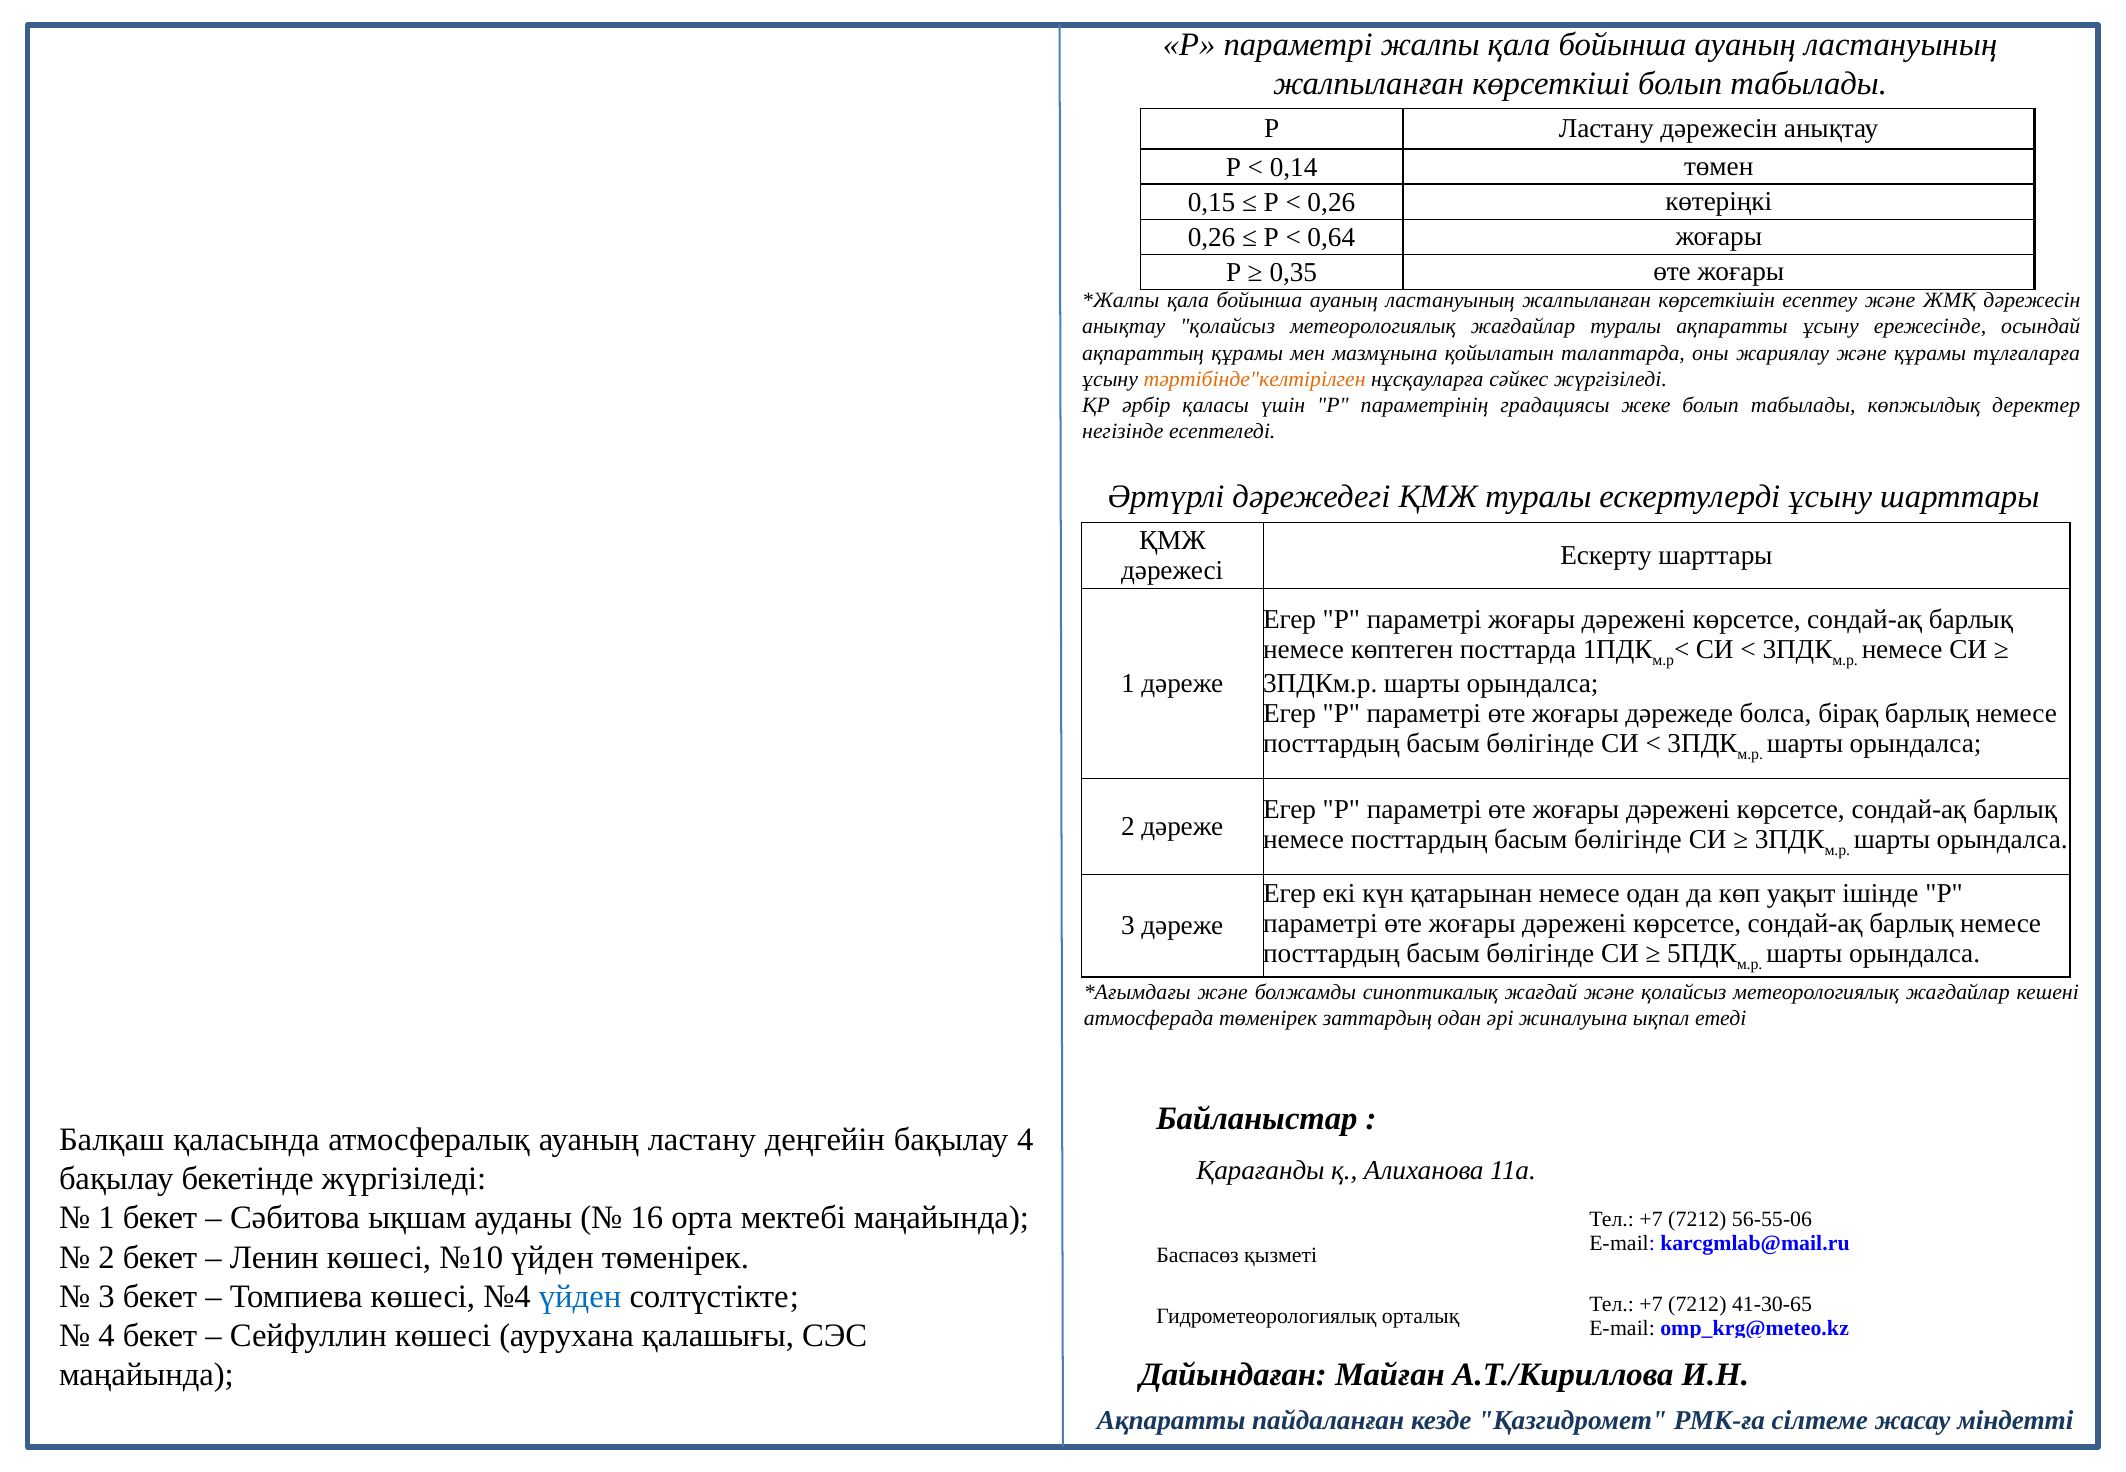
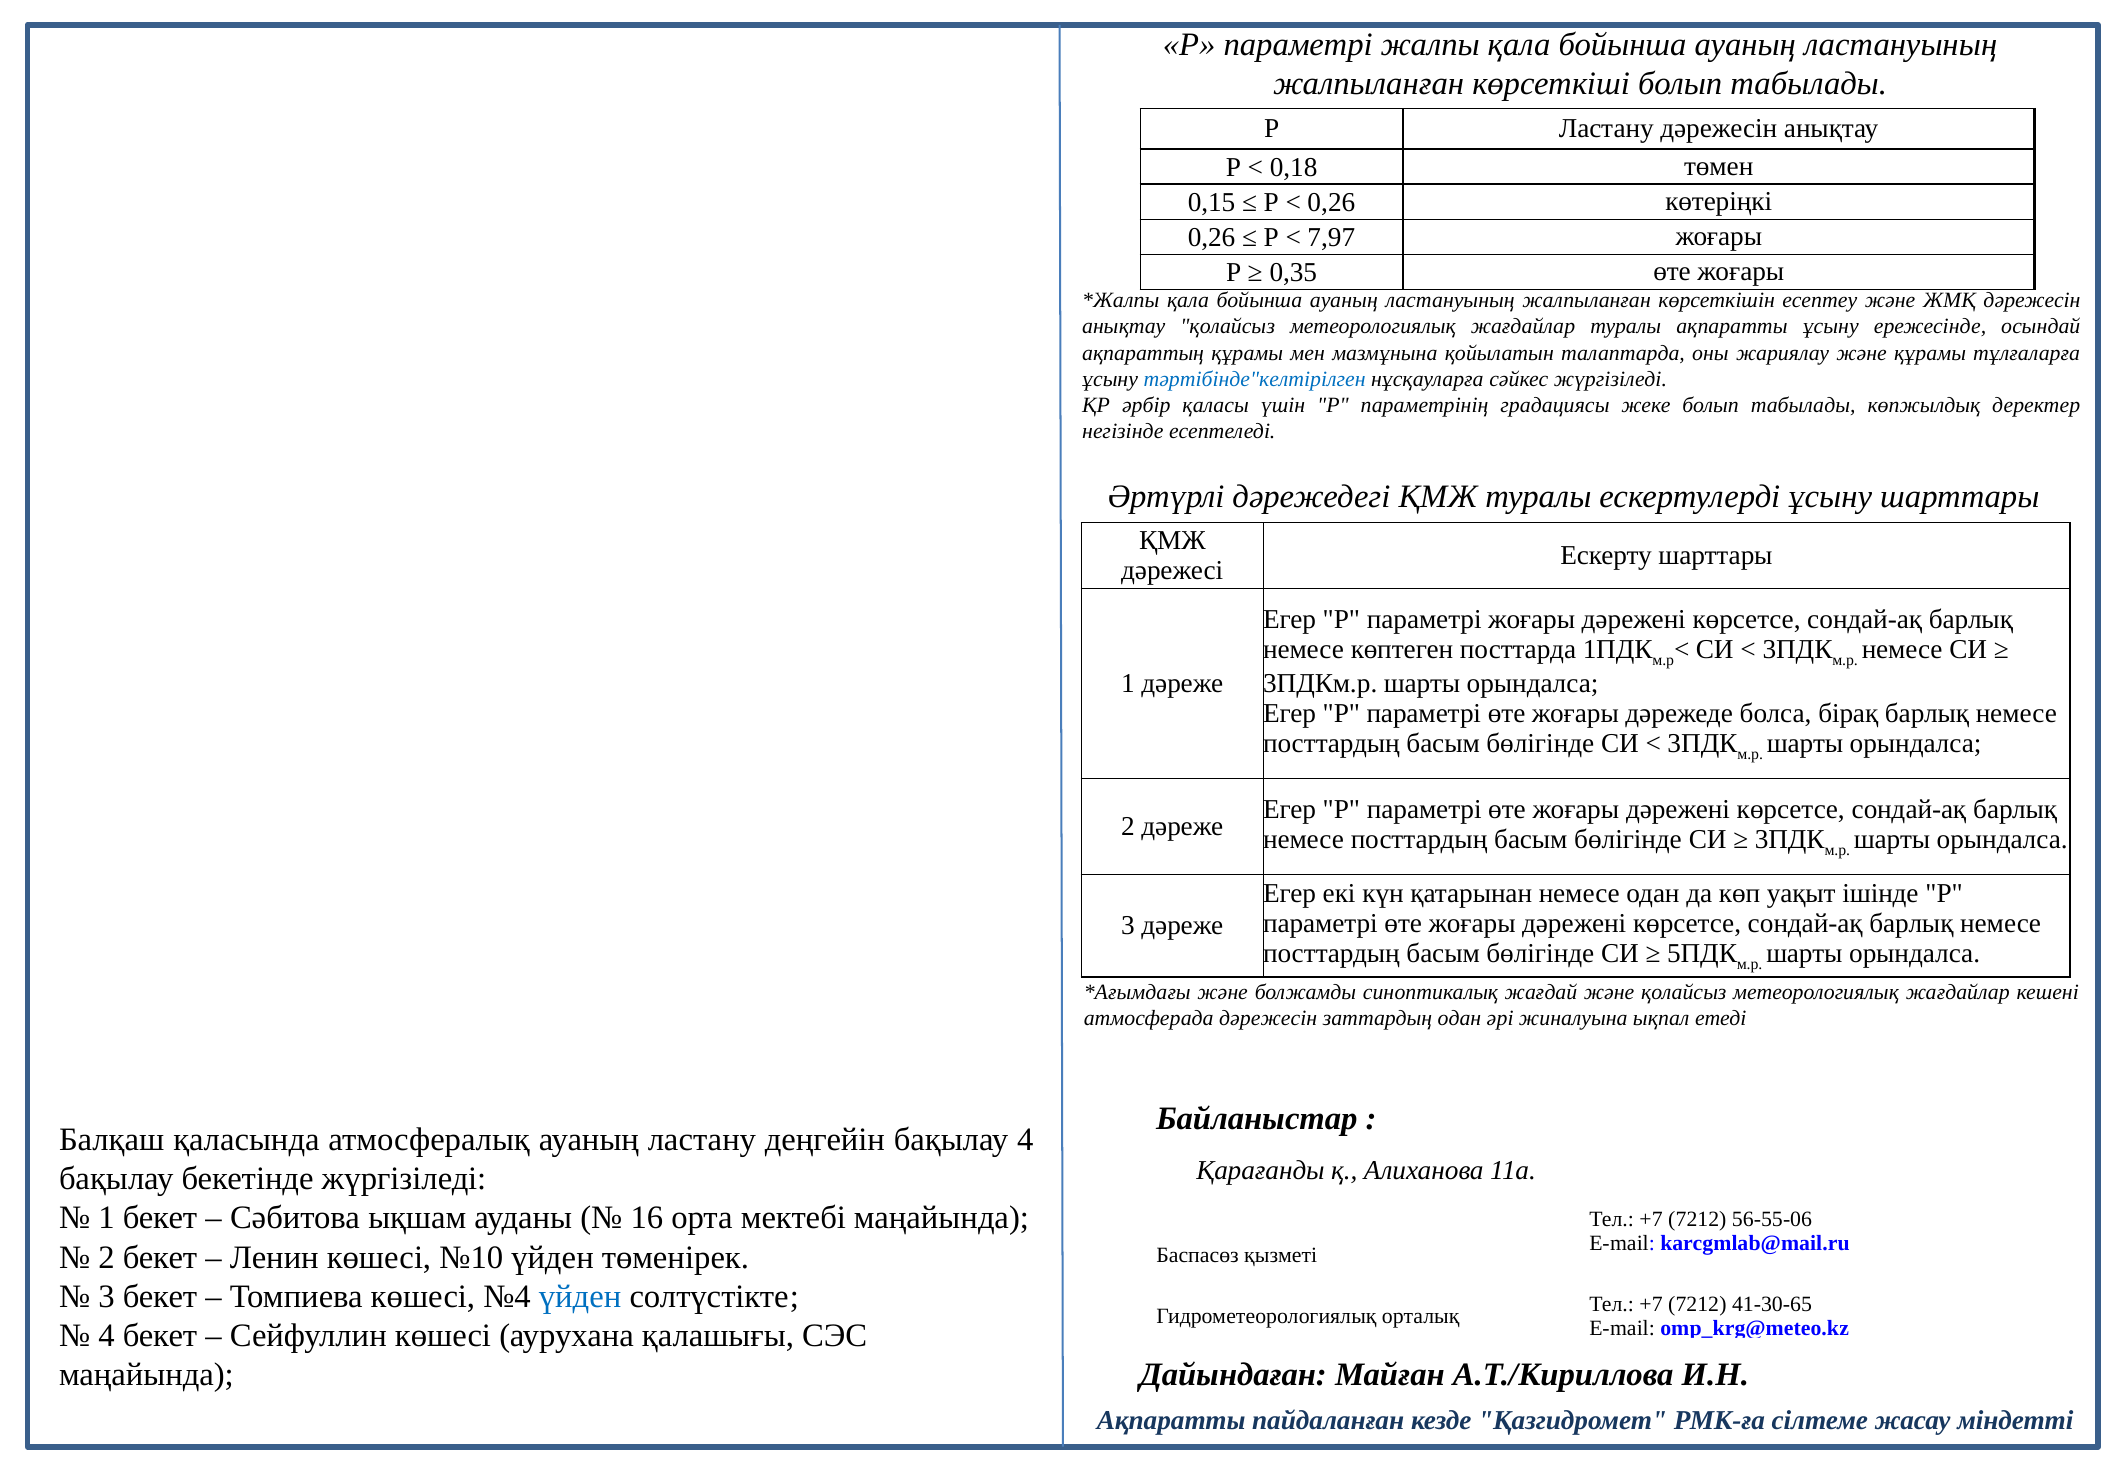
0,14: 0,14 -> 0,18
0,64: 0,64 -> 7,97
тәртібінде"келтірілген colour: orange -> blue
атмосферада төменірек: төменірек -> дәрежесін
